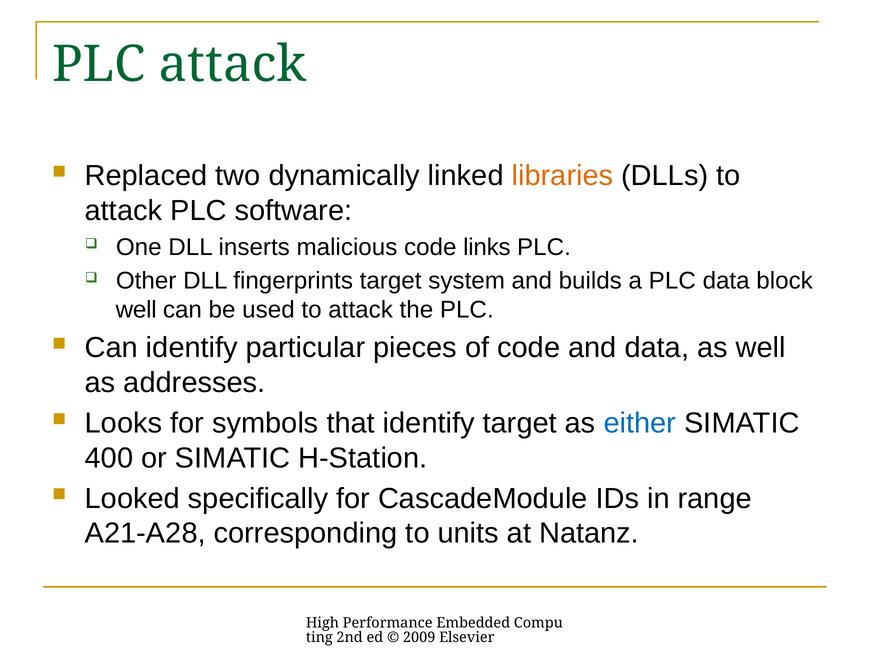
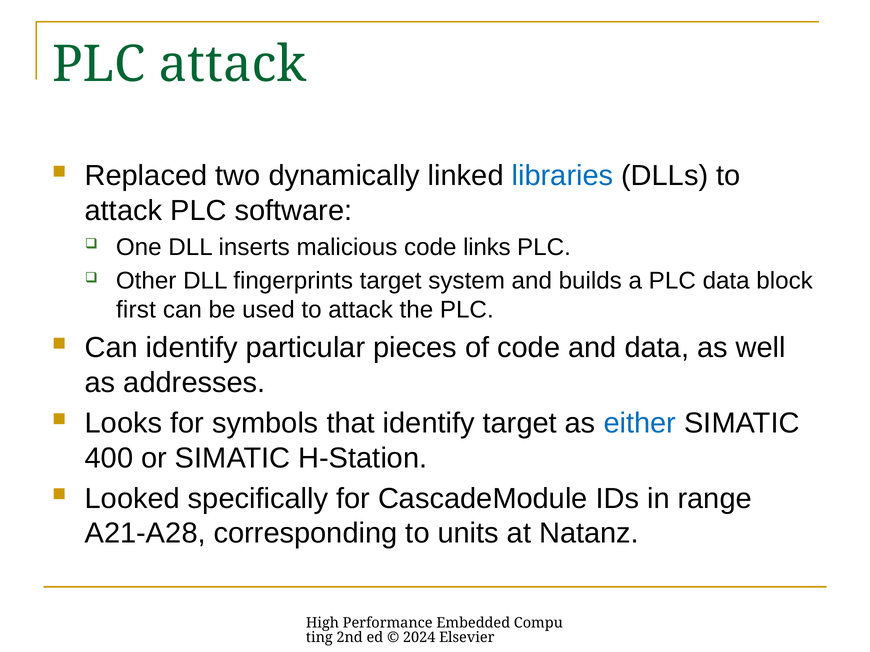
libraries colour: orange -> blue
well at (136, 310): well -> first
2009: 2009 -> 2024
